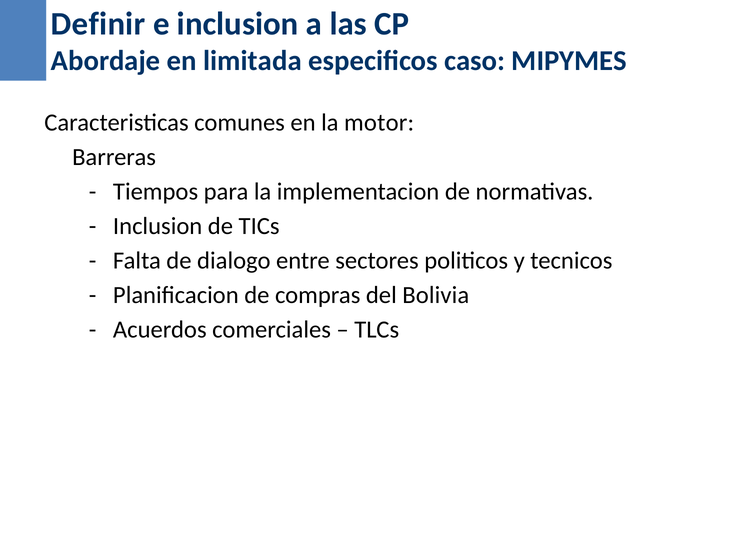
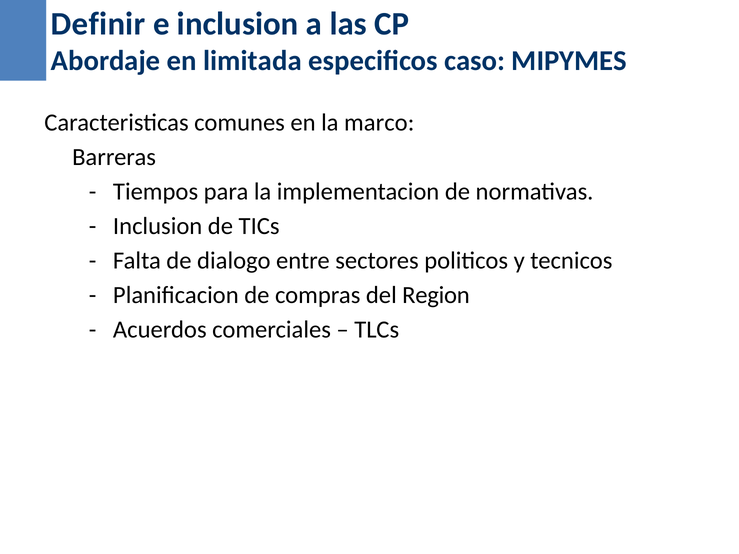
motor: motor -> marco
Bolivia: Bolivia -> Region
